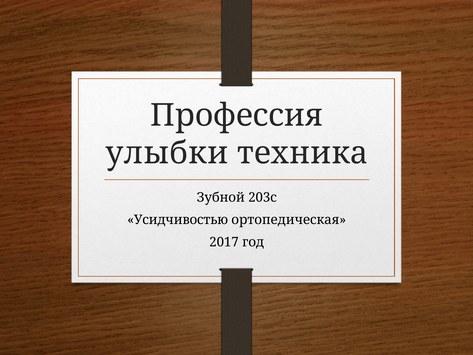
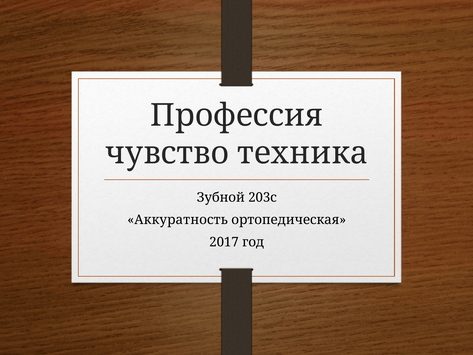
улыбки: улыбки -> чувство
Усидчивостью: Усидчивостью -> Аккуратность
